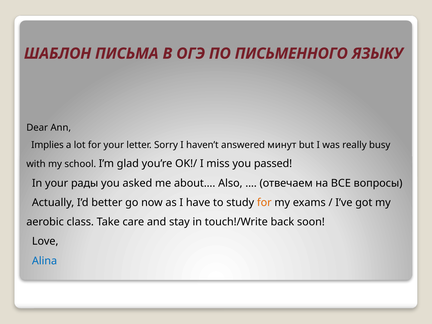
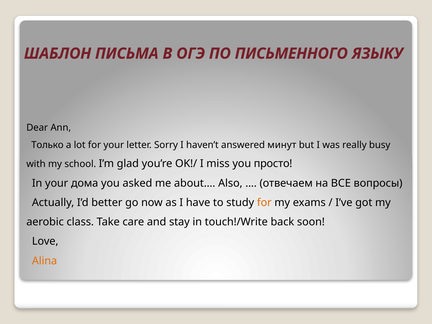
Implies: Implies -> Только
passed: passed -> просто
рады: рады -> дома
Alina colour: blue -> orange
